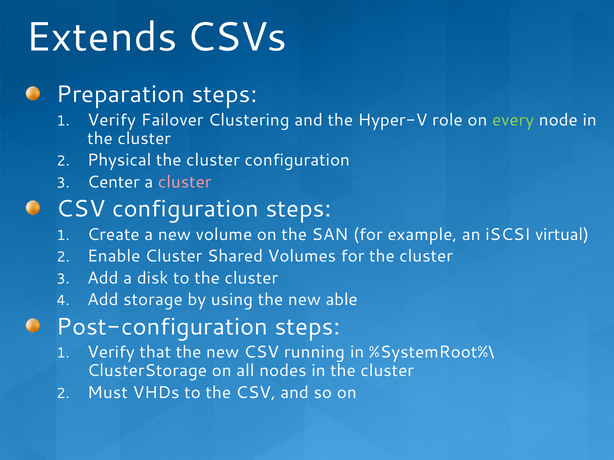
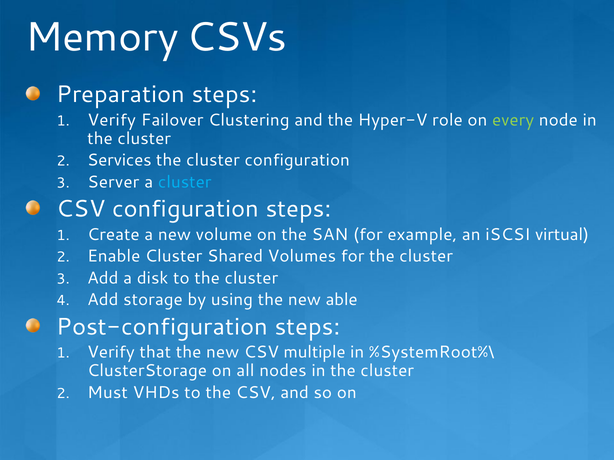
Extends: Extends -> Memory
Physical: Physical -> Services
Center: Center -> Server
cluster at (185, 182) colour: pink -> light blue
running: running -> multiple
